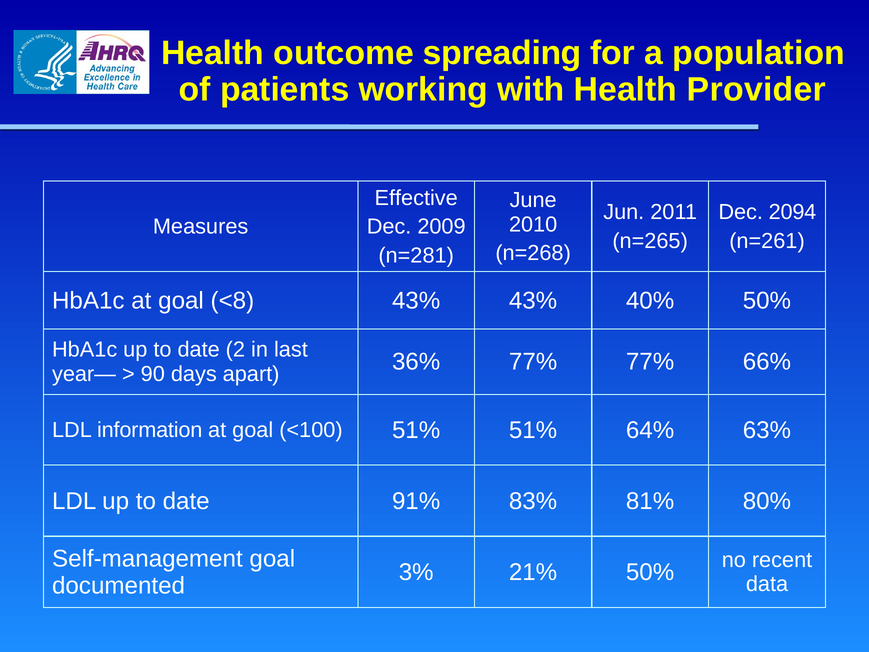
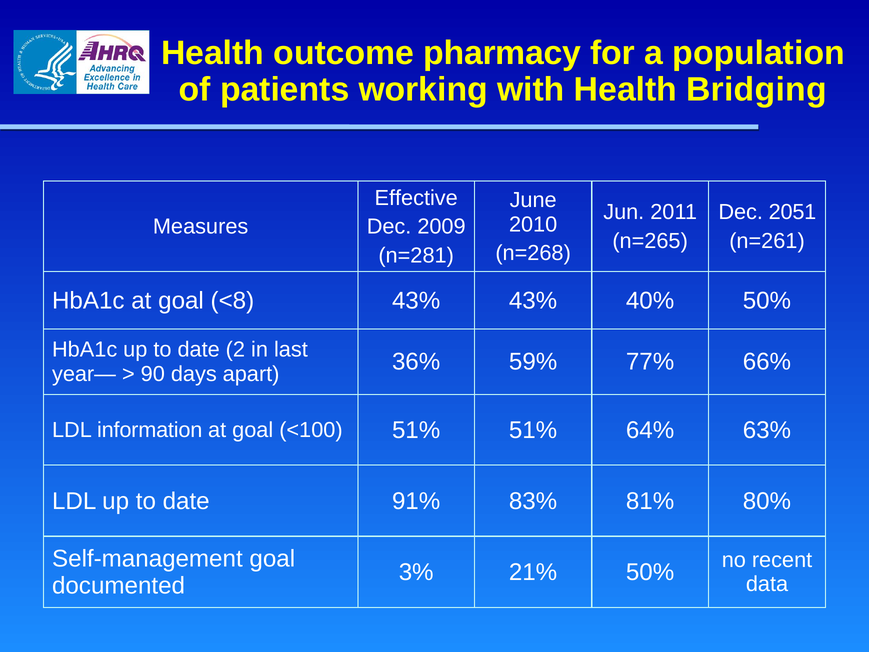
spreading: spreading -> pharmacy
Provider: Provider -> Bridging
2094: 2094 -> 2051
36% 77%: 77% -> 59%
